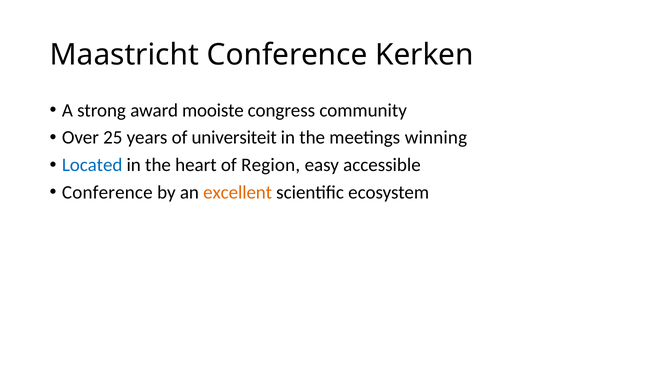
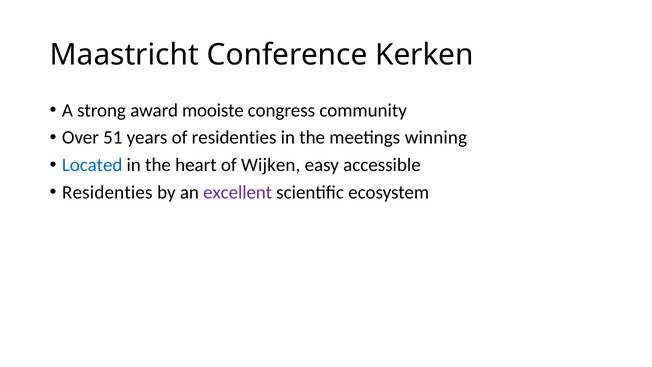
25: 25 -> 51
of universiteit: universiteit -> residenties
Region: Region -> Wijken
Conference at (107, 192): Conference -> Residenties
excellent colour: orange -> purple
